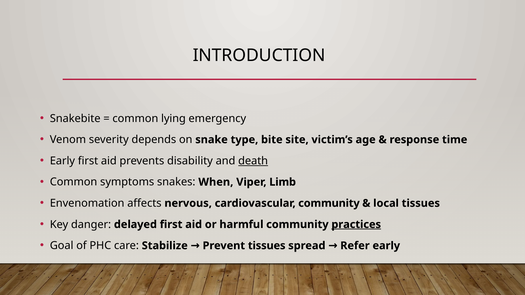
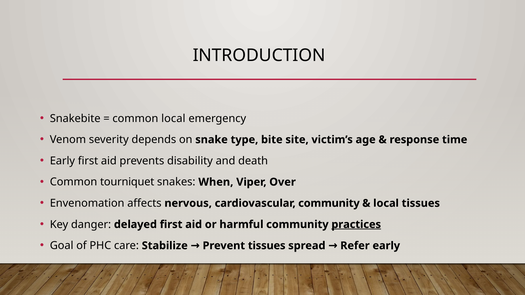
common lying: lying -> local
death underline: present -> none
symptoms: symptoms -> tourniquet
Limb: Limb -> Over
